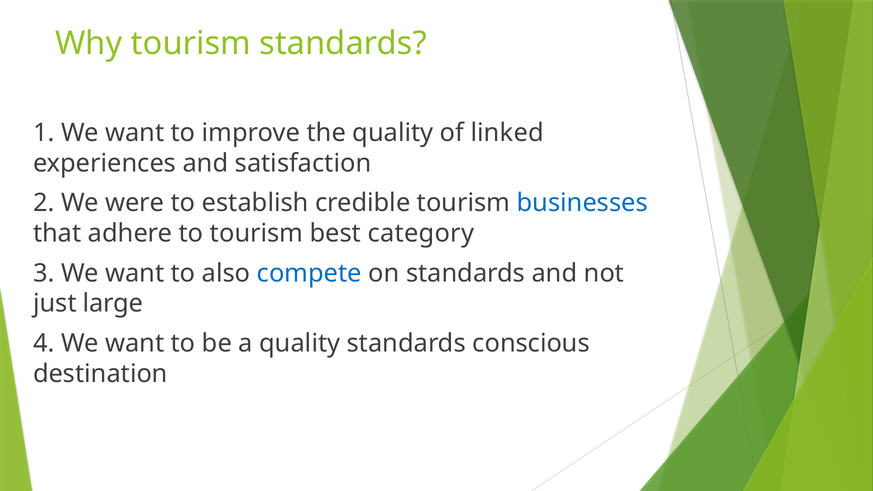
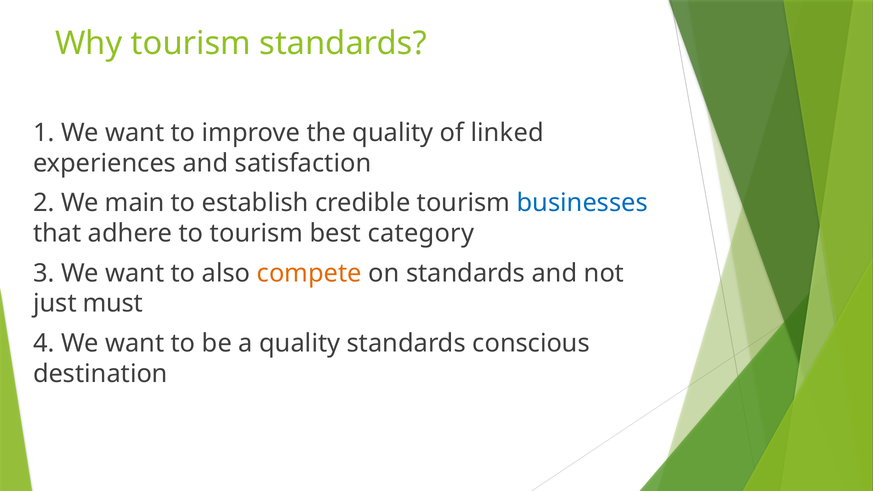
were: were -> main
compete colour: blue -> orange
large: large -> must
